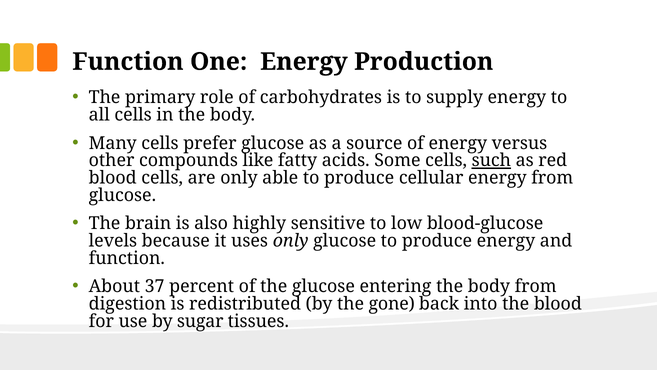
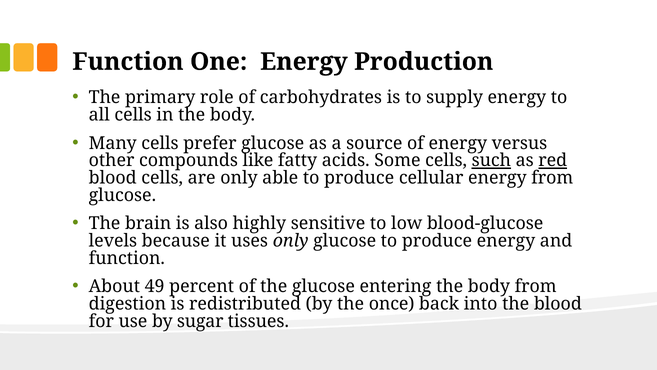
red underline: none -> present
37: 37 -> 49
gone: gone -> once
